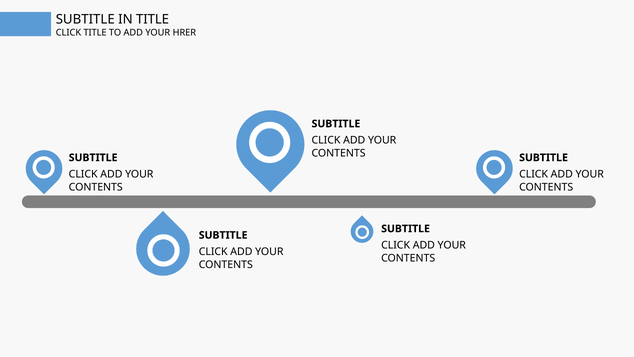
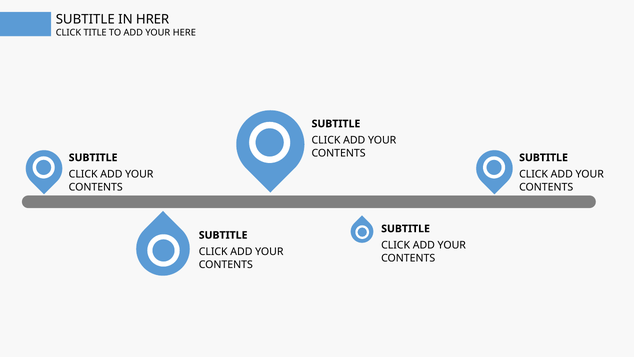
IN TITLE: TITLE -> HRER
HRER: HRER -> HERE
